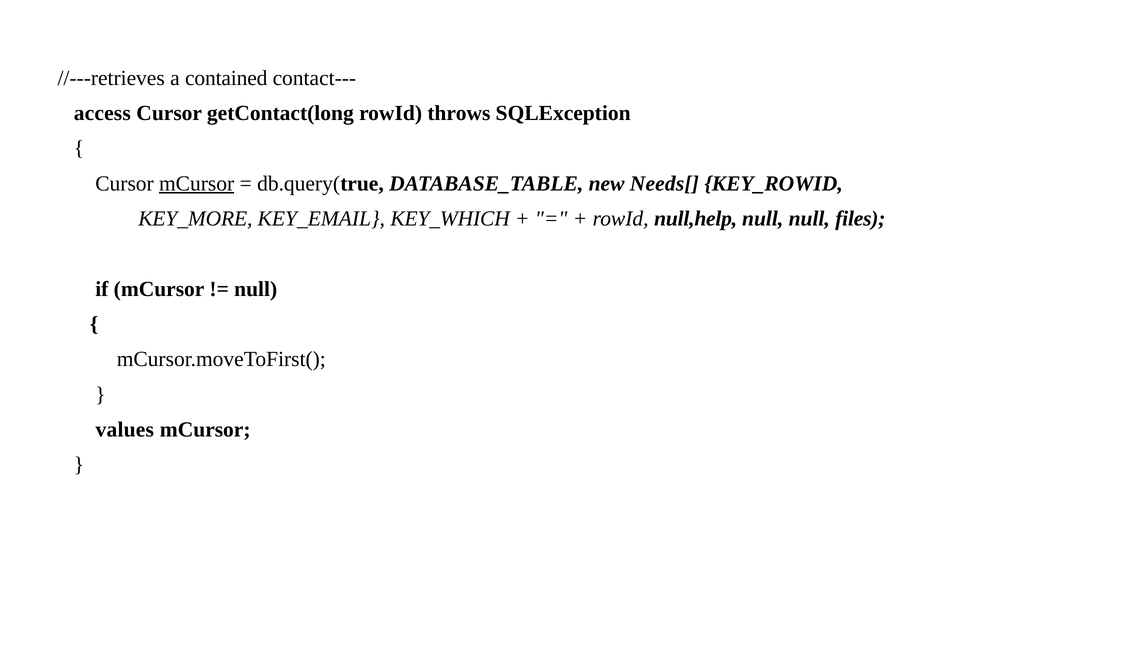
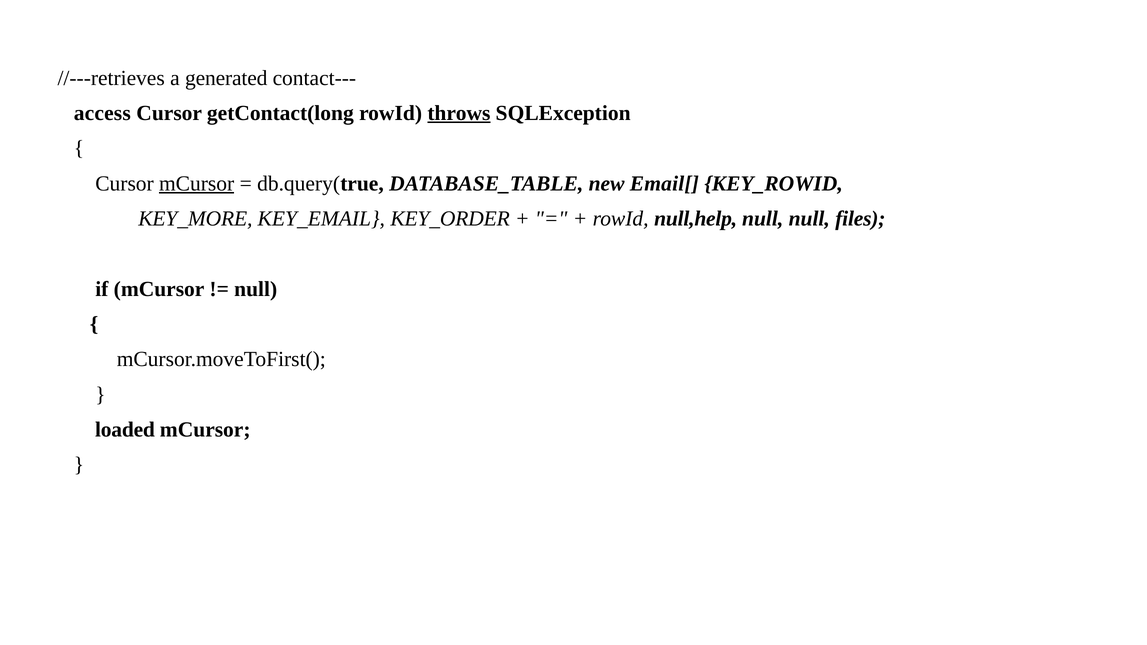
contained: contained -> generated
throws underline: none -> present
Needs[: Needs[ -> Email[
KEY_WHICH: KEY_WHICH -> KEY_ORDER
values: values -> loaded
